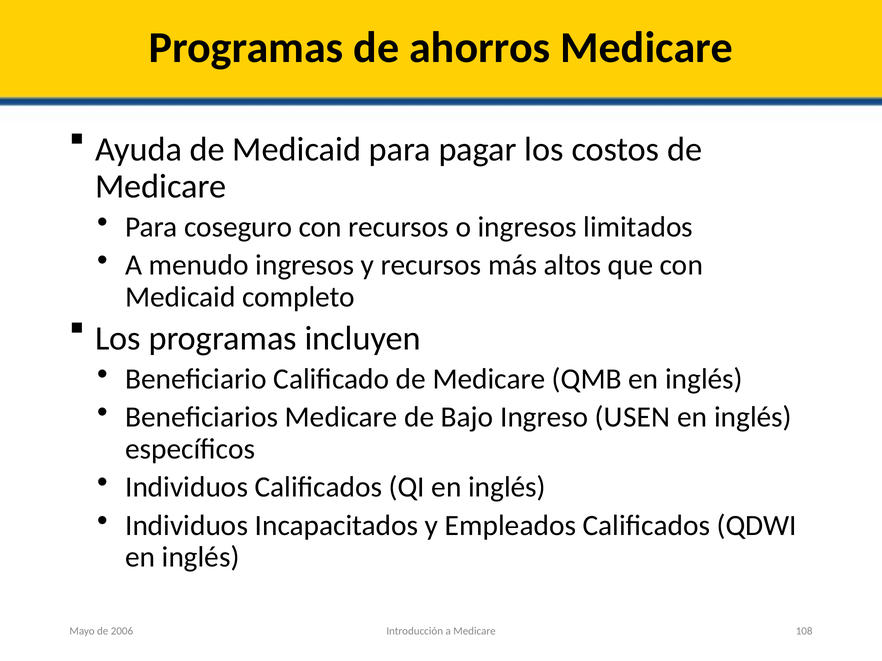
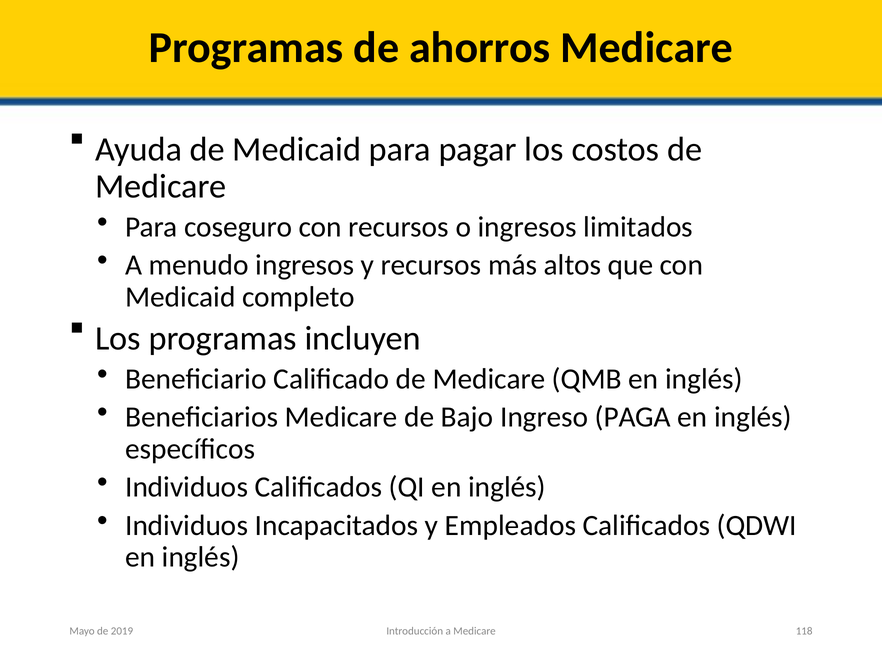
USEN: USEN -> PAGA
108: 108 -> 118
2006: 2006 -> 2019
